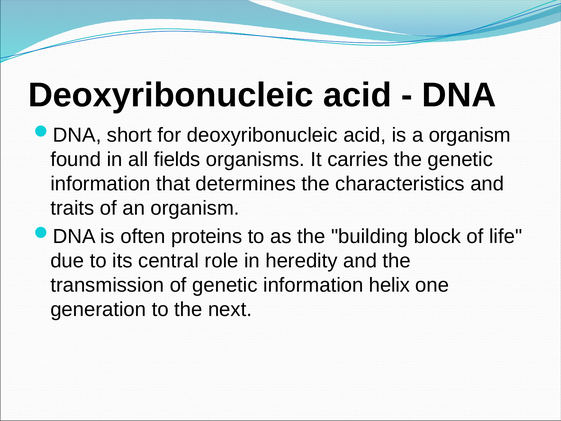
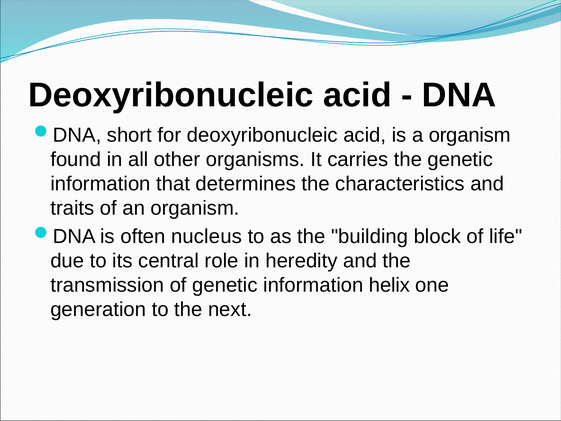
fields: fields -> other
proteins: proteins -> nucleus
